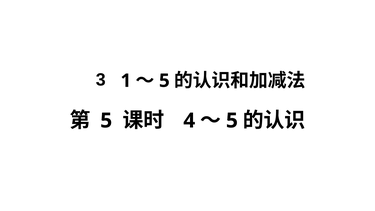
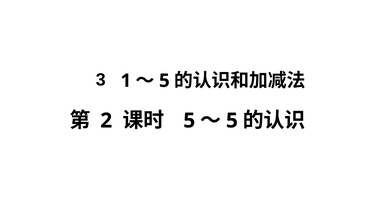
5 at (106, 121): 5 -> 2
4 at (189, 121): 4 -> 5
